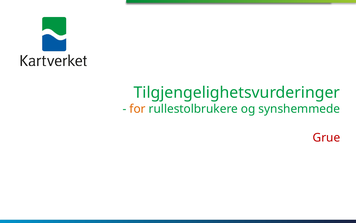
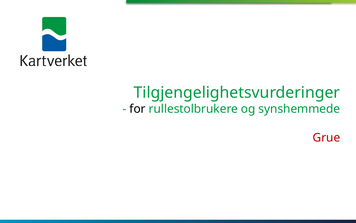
for colour: orange -> black
